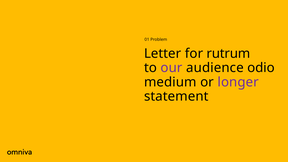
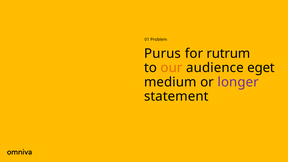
Letter: Letter -> Purus
our colour: purple -> orange
odio: odio -> eget
